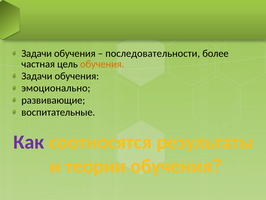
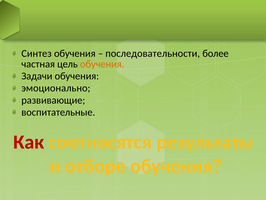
Задачи at (37, 53): Задачи -> Синтез
Как colour: purple -> red
теории: теории -> отборе
